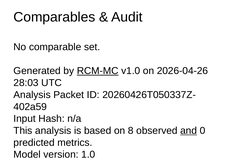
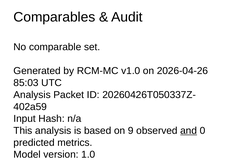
RCM-MC underline: present -> none
28:03: 28:03 -> 85:03
8: 8 -> 9
